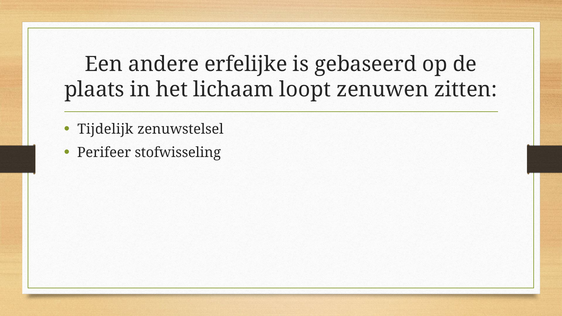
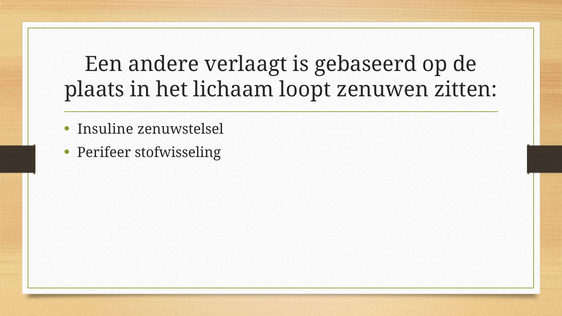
erfelijke: erfelijke -> verlaagt
Tijdelijk: Tijdelijk -> Insuline
